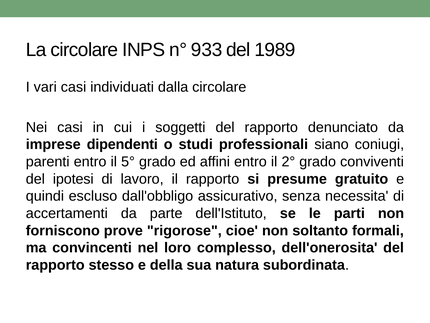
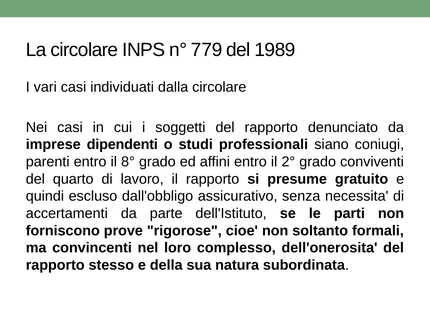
933: 933 -> 779
5°: 5° -> 8°
ipotesi: ipotesi -> quarto
